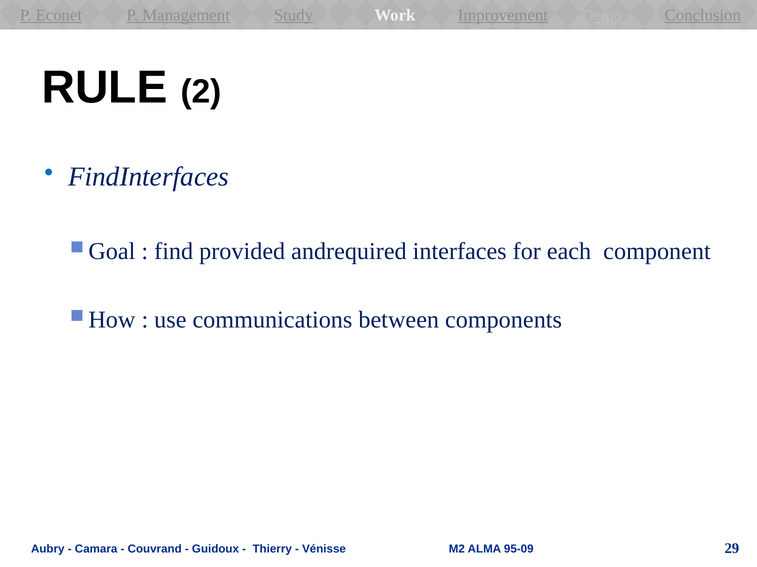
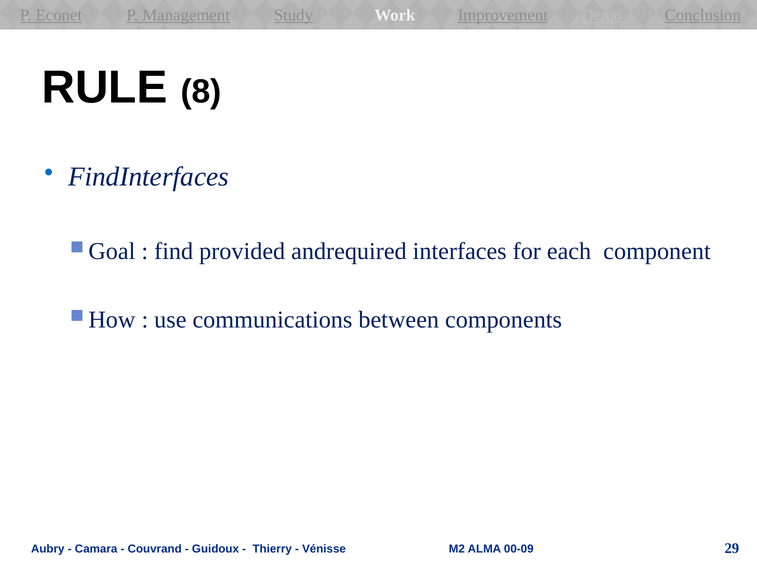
2: 2 -> 8
95-09: 95-09 -> 00-09
